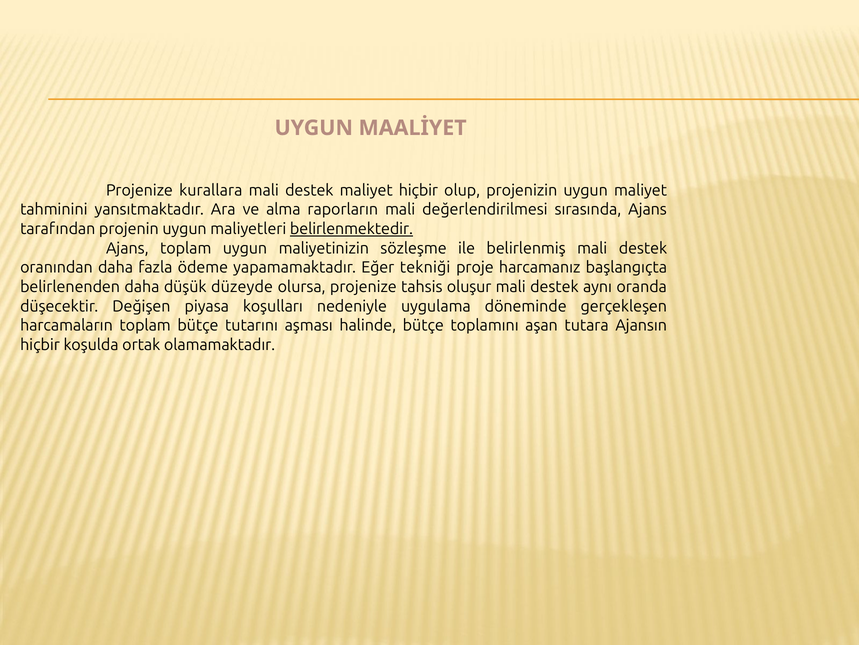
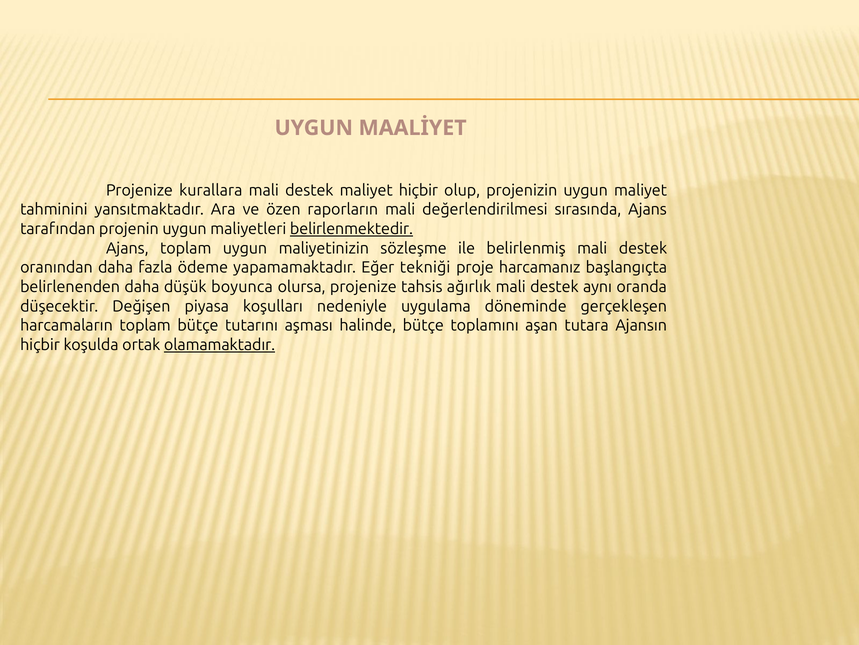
alma: alma -> özen
düzeyde: düzeyde -> boyunca
oluşur: oluşur -> ağırlık
olamamaktadır underline: none -> present
